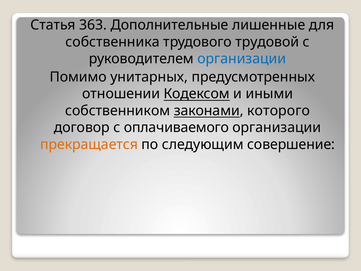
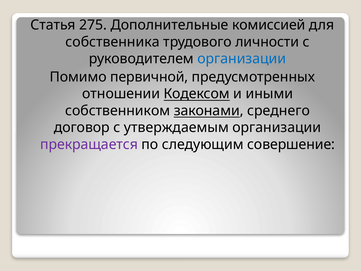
363: 363 -> 275
лишенные: лишенные -> комиссией
трудовой: трудовой -> личности
унитарных: унитарных -> первичной
которого: которого -> среднего
оплачиваемого: оплачиваемого -> утверждаемым
прекращается colour: orange -> purple
